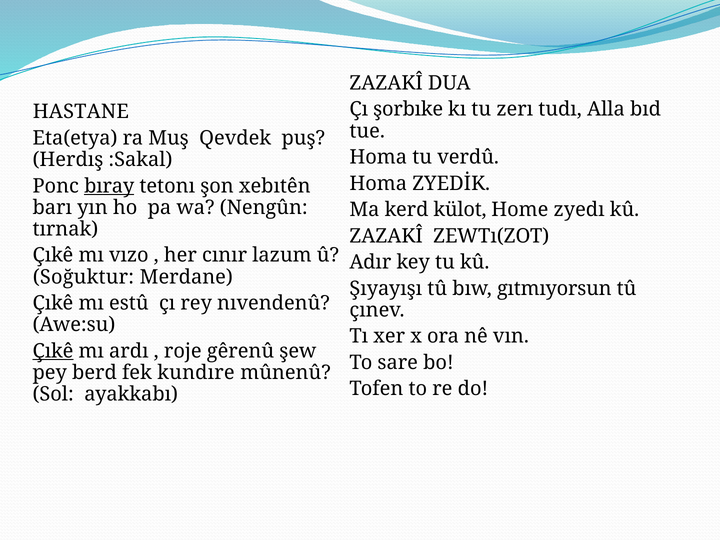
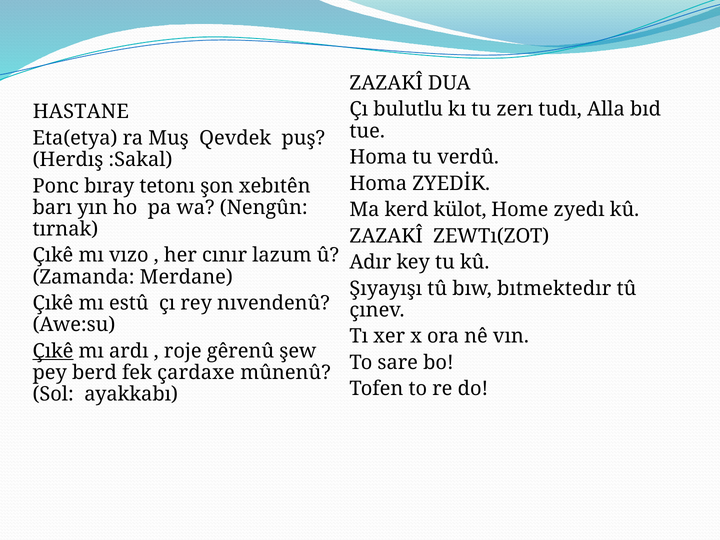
şorbıke: şorbıke -> bulutlu
bıray underline: present -> none
Soğuktur: Soğuktur -> Zamanda
gıtmıyorsun: gıtmıyorsun -> bıtmektedır
kundıre: kundıre -> çardaxe
